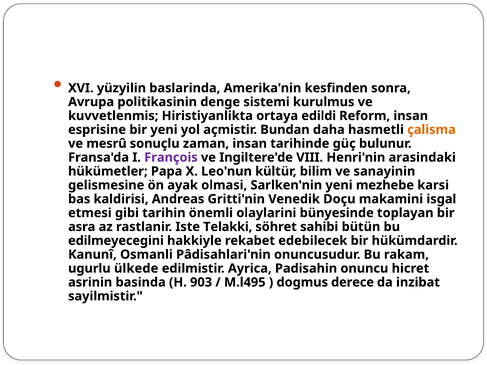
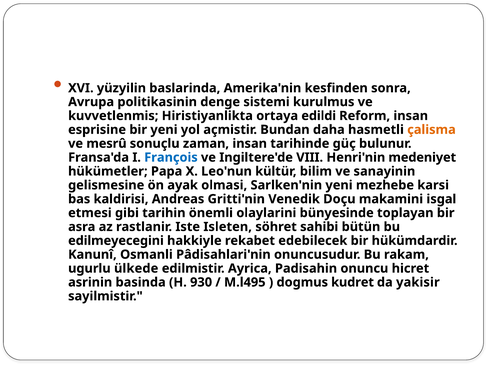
François colour: purple -> blue
arasindaki: arasindaki -> medeniyet
Telakki: Telakki -> Isleten
903: 903 -> 930
derece: derece -> kudret
inzibat: inzibat -> yakisir
